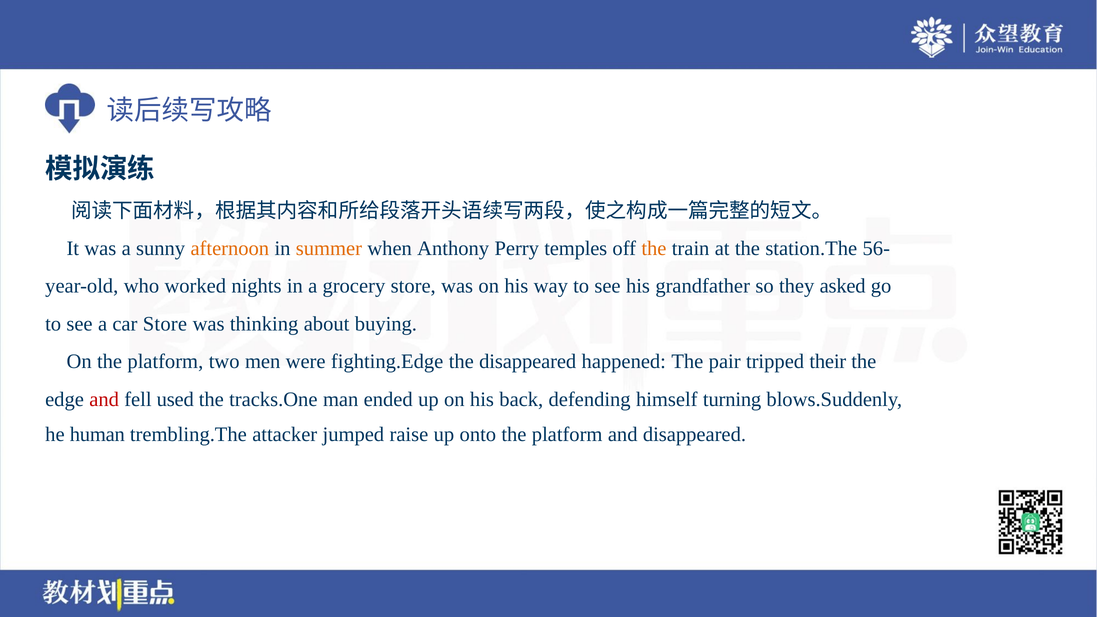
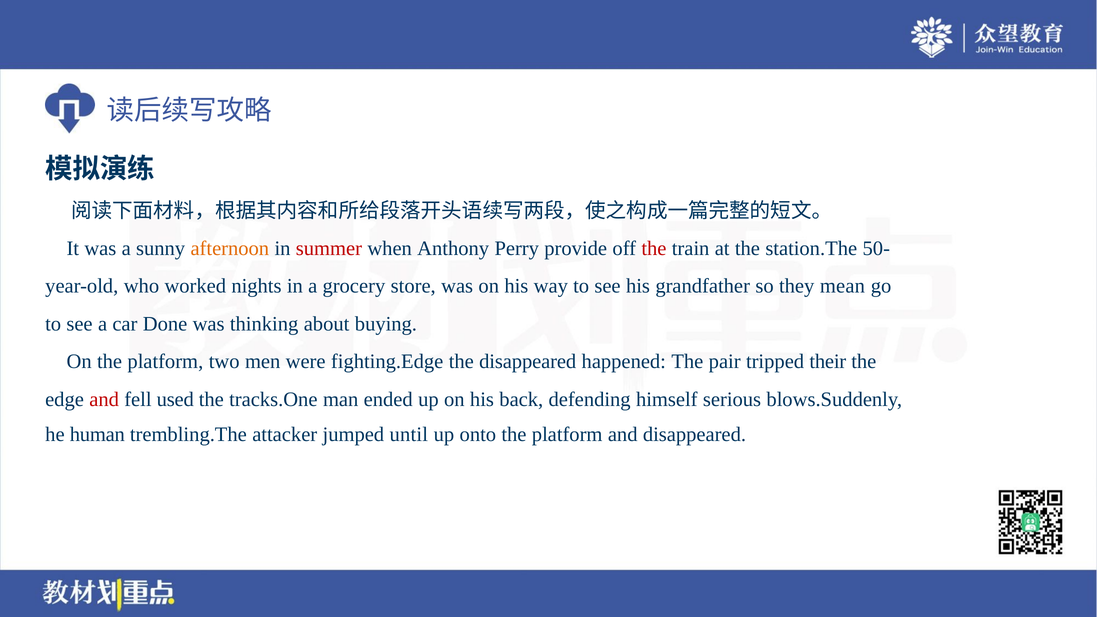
summer colour: orange -> red
temples: temples -> provide
the at (654, 248) colour: orange -> red
56-: 56- -> 50-
asked: asked -> mean
car Store: Store -> Done
turning: turning -> serious
raise: raise -> until
